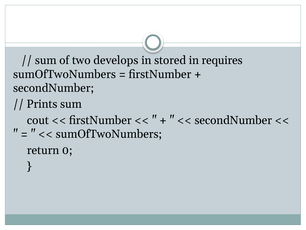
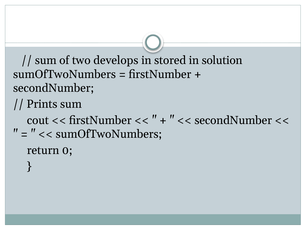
requires: requires -> solution
